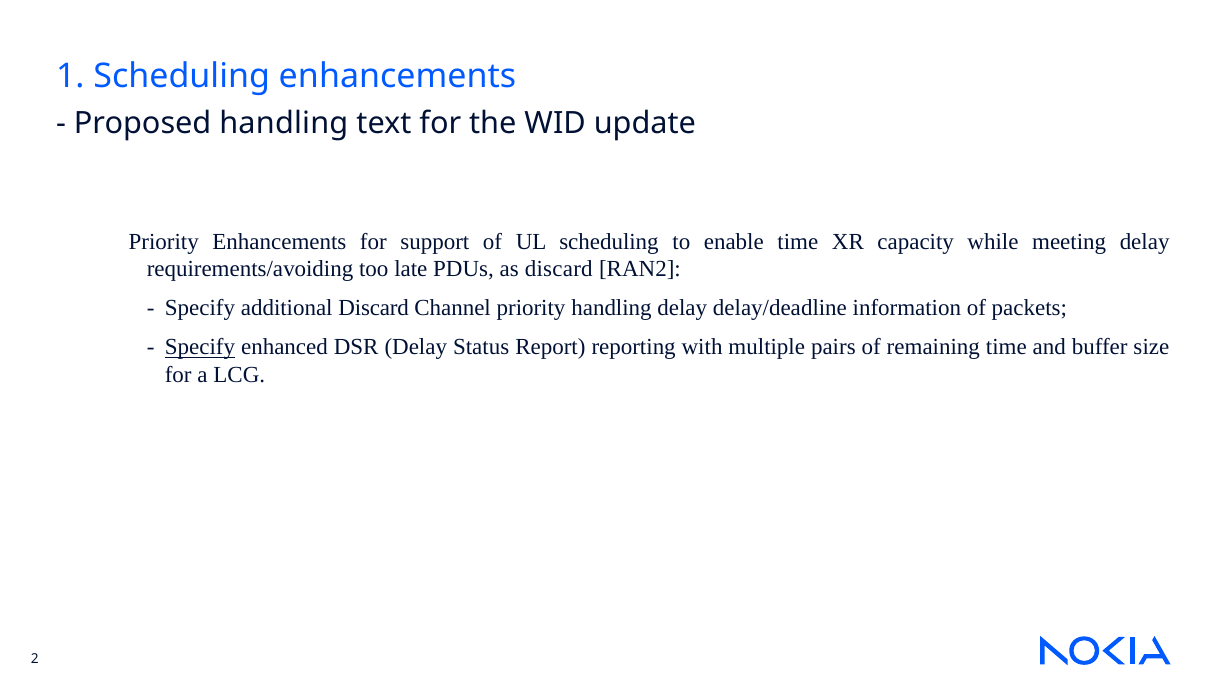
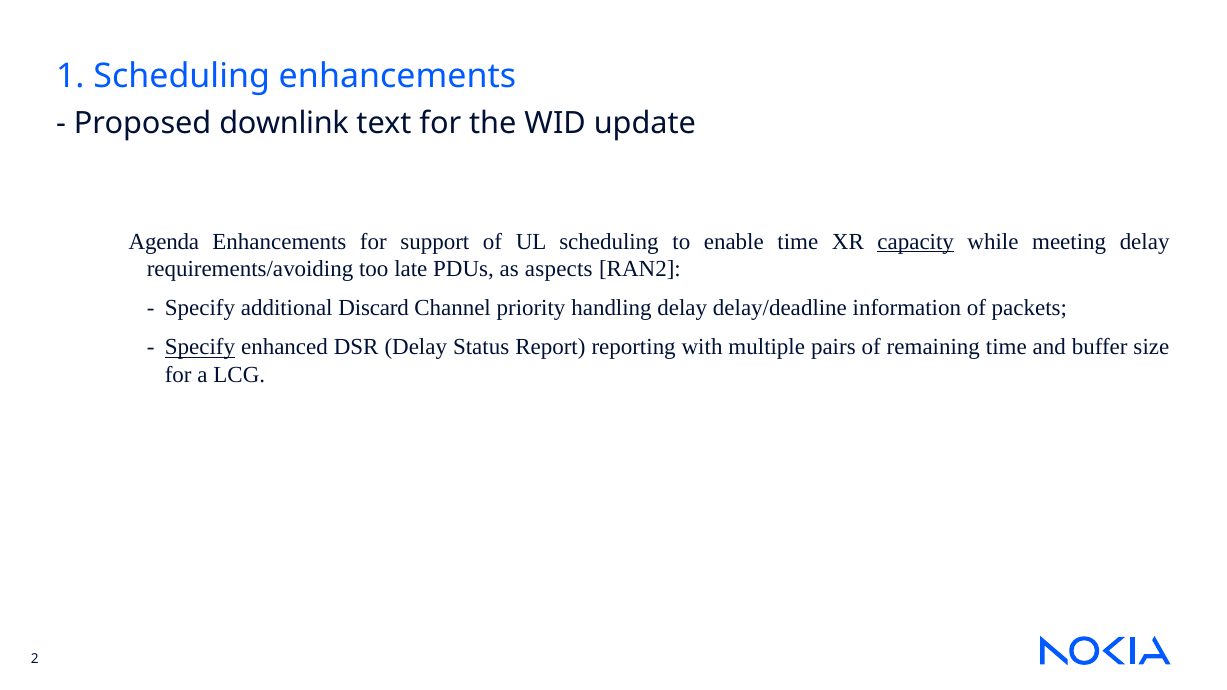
Proposed handling: handling -> downlink
Priority at (164, 242): Priority -> Agenda
capacity underline: none -> present
as discard: discard -> aspects
